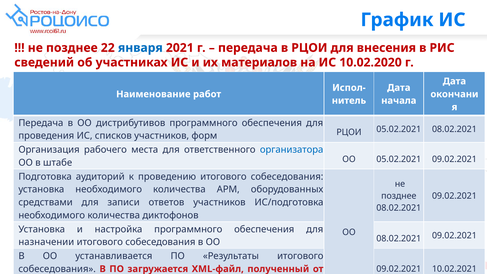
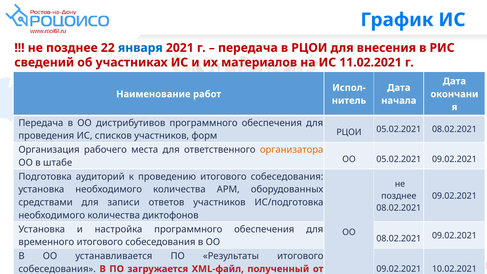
10.02.2020: 10.02.2020 -> 11.02.2021
организатора colour: blue -> orange
назначении: назначении -> временного
